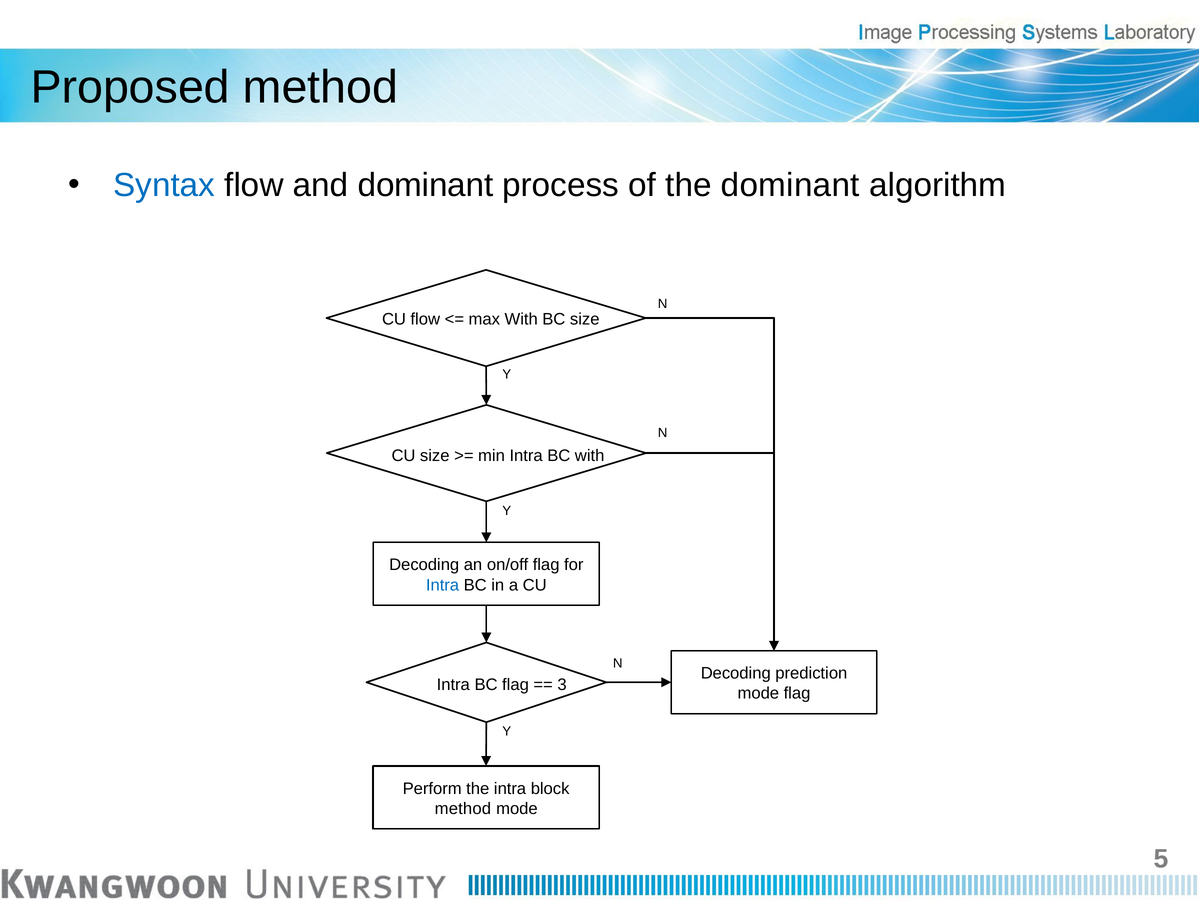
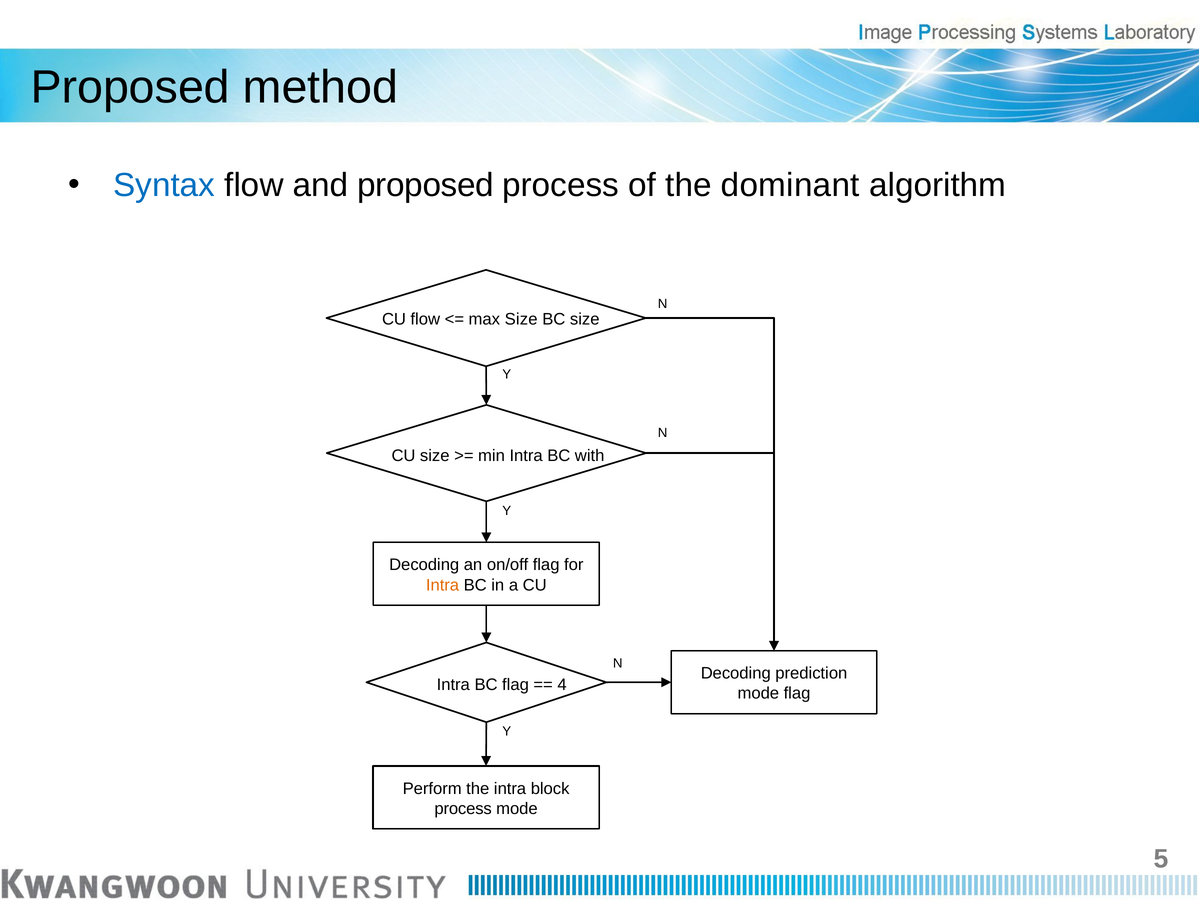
and dominant: dominant -> proposed
max With: With -> Size
Intra at (443, 585) colour: blue -> orange
3: 3 -> 4
method at (463, 808): method -> process
